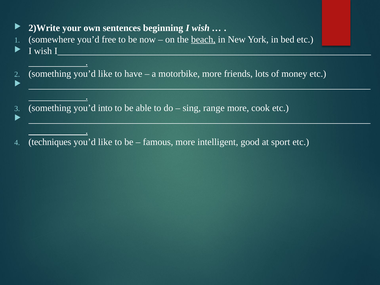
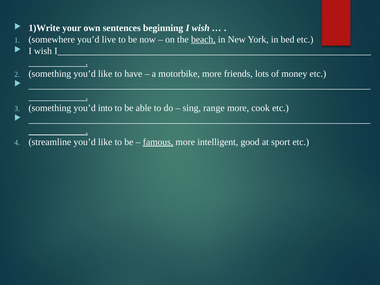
2)Write: 2)Write -> 1)Write
free: free -> live
techniques: techniques -> streamline
famous underline: none -> present
